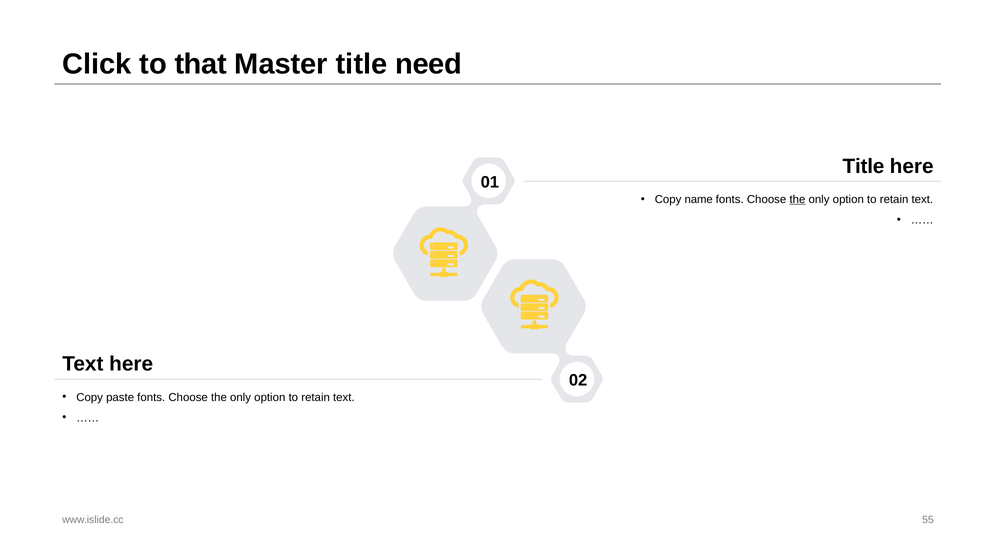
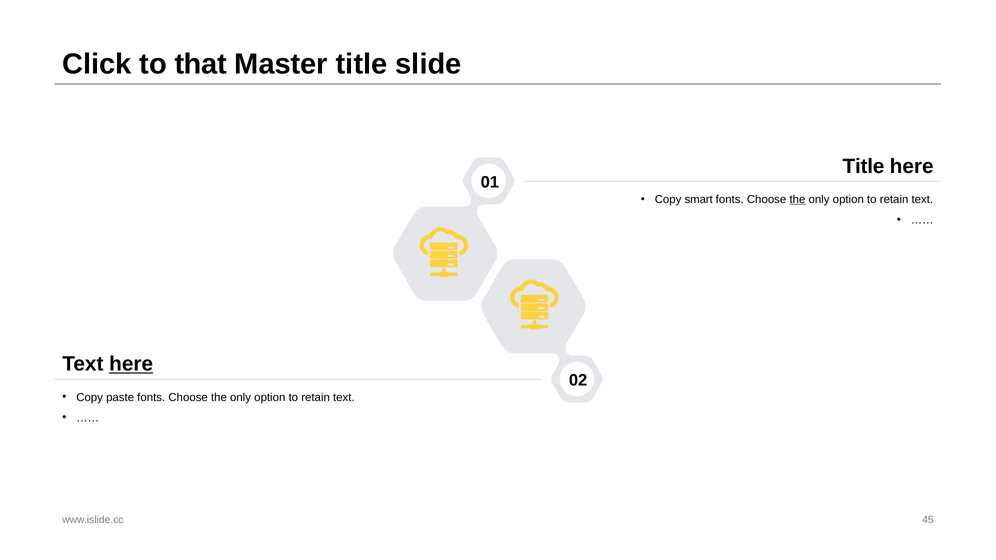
need: need -> slide
name: name -> smart
here at (131, 364) underline: none -> present
55: 55 -> 45
